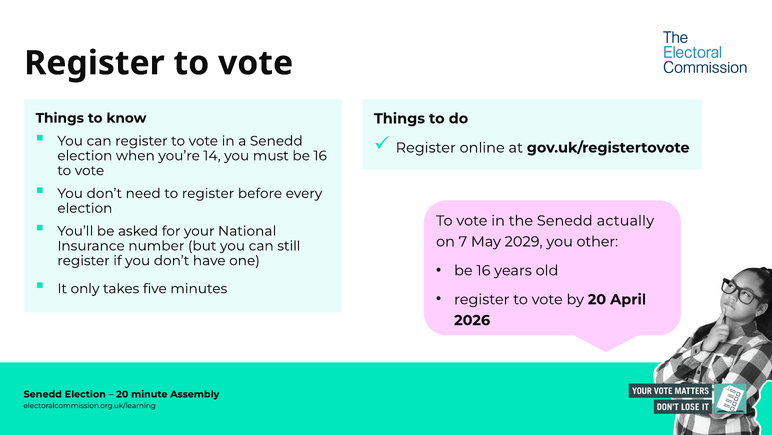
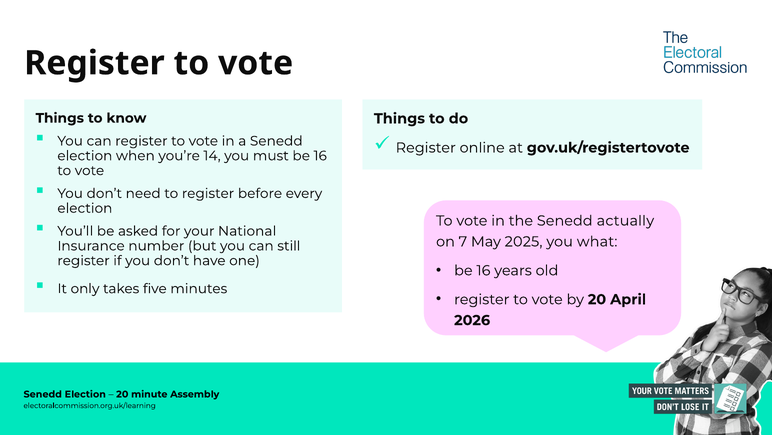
2029: 2029 -> 2025
other: other -> what
